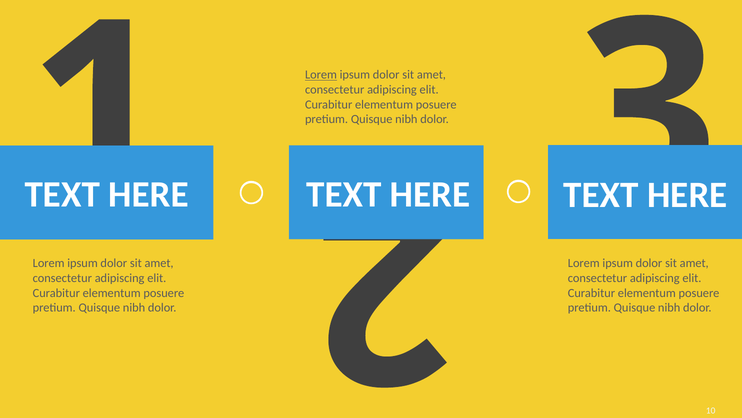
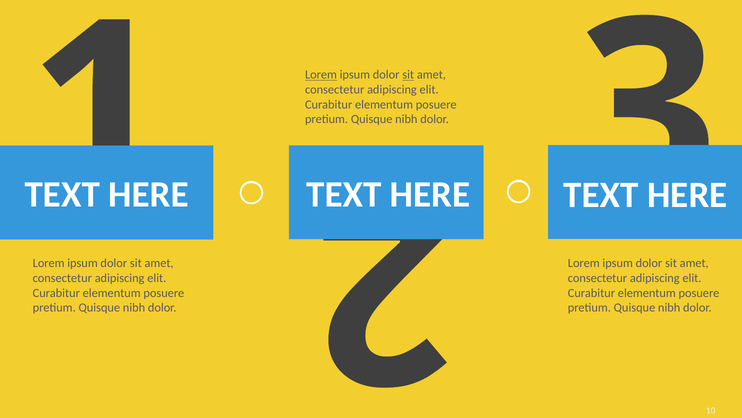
sit at (408, 75) underline: none -> present
